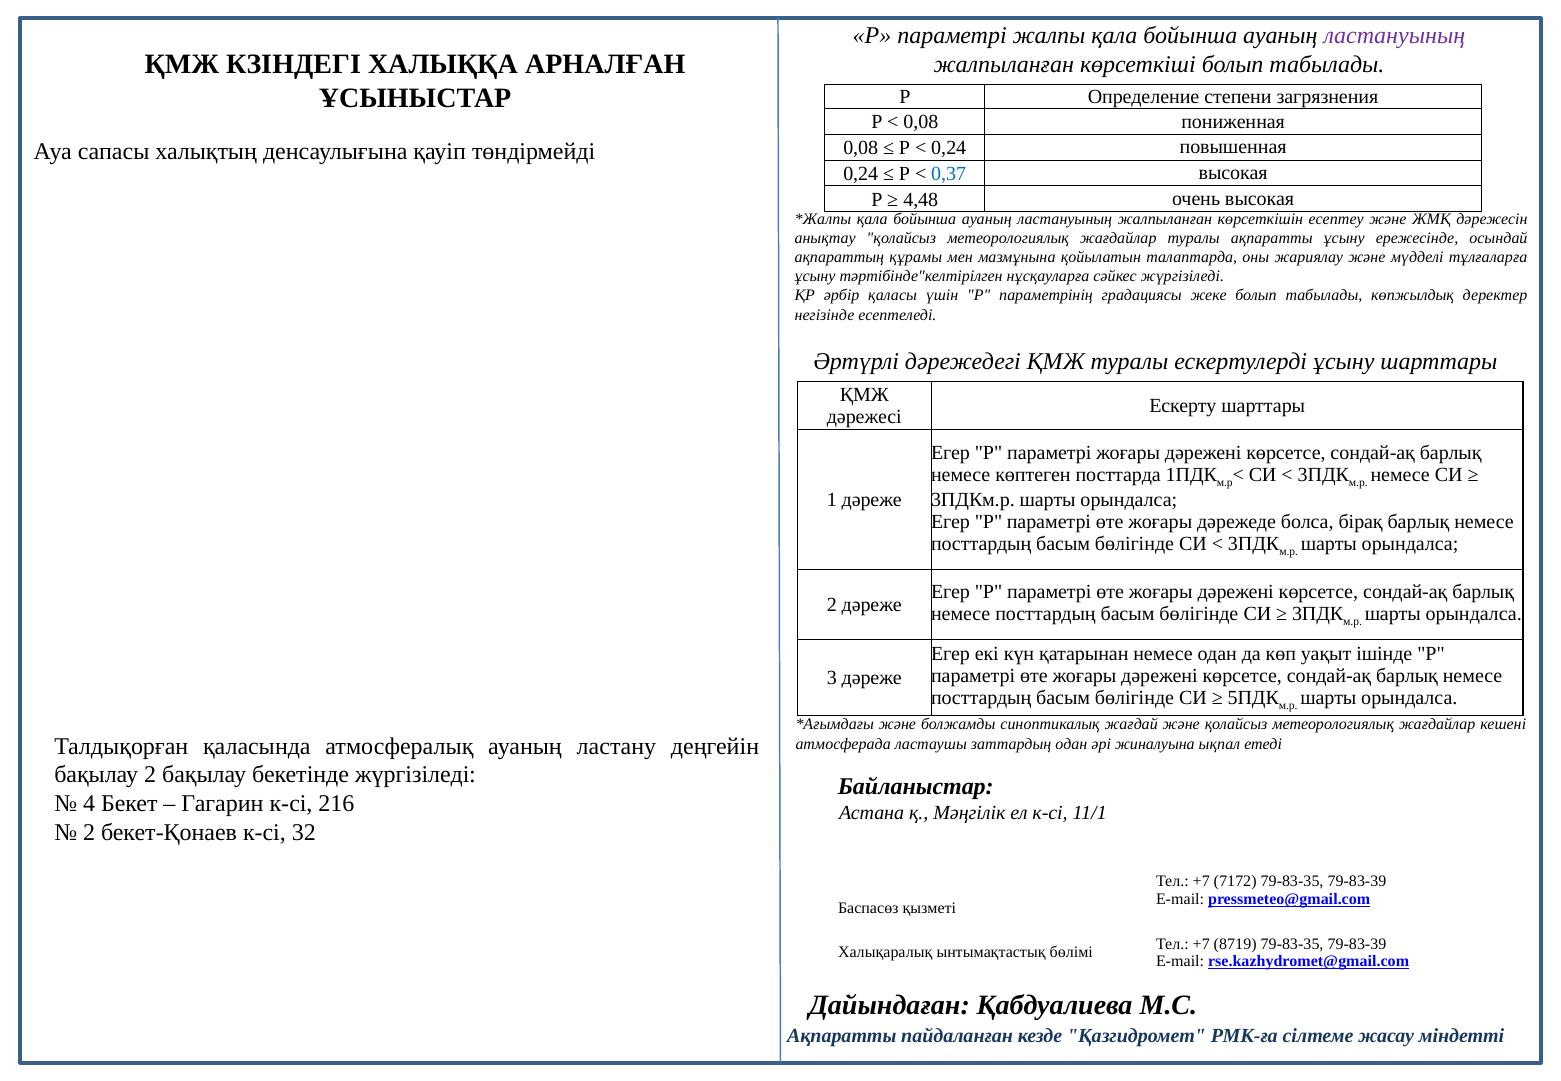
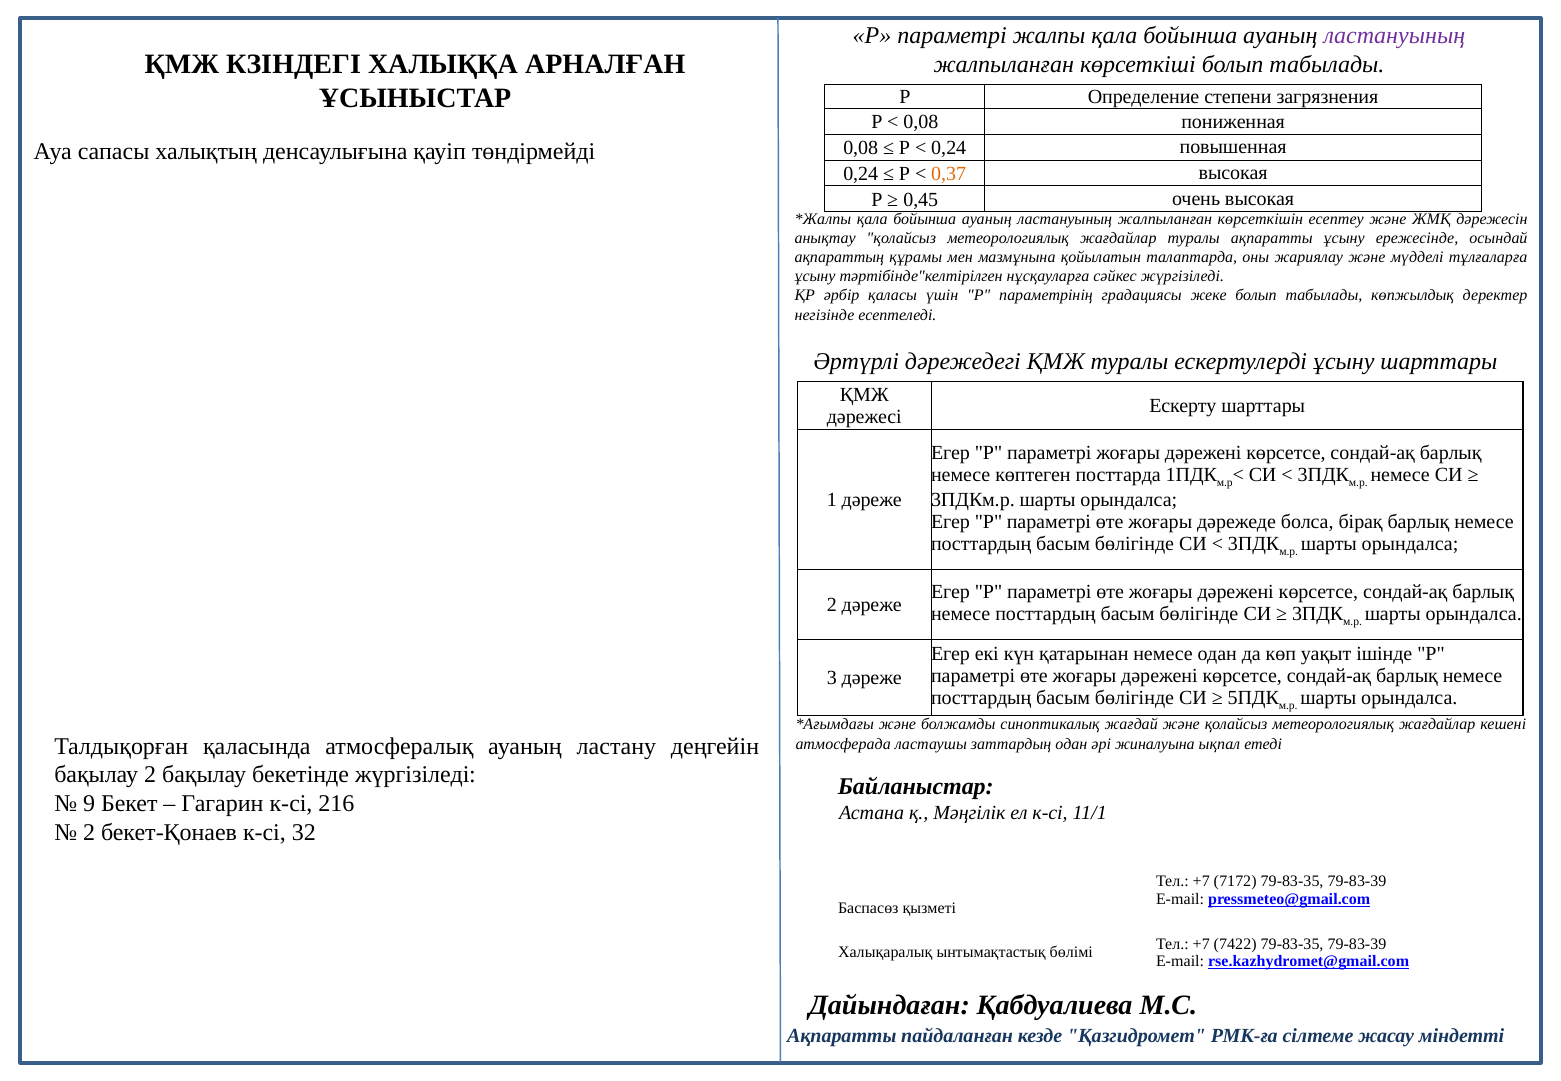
0,37 colour: blue -> orange
4,48: 4,48 -> 0,45
4: 4 -> 9
8719: 8719 -> 7422
